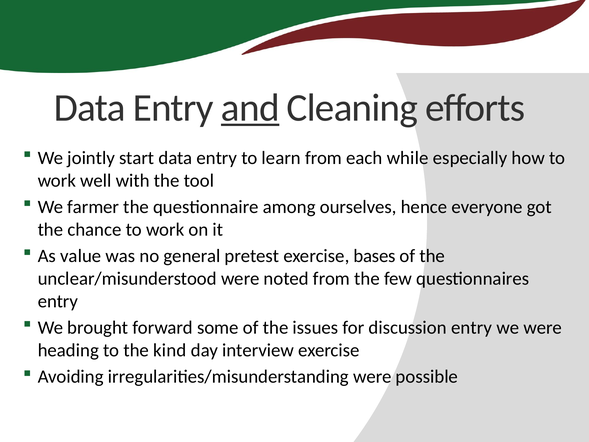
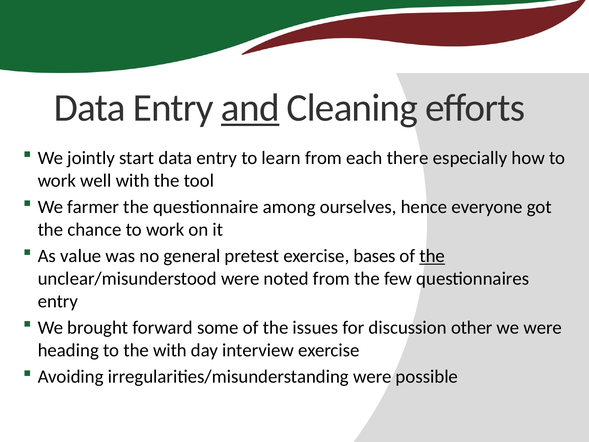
while: while -> there
the at (432, 256) underline: none -> present
discussion entry: entry -> other
the kind: kind -> with
